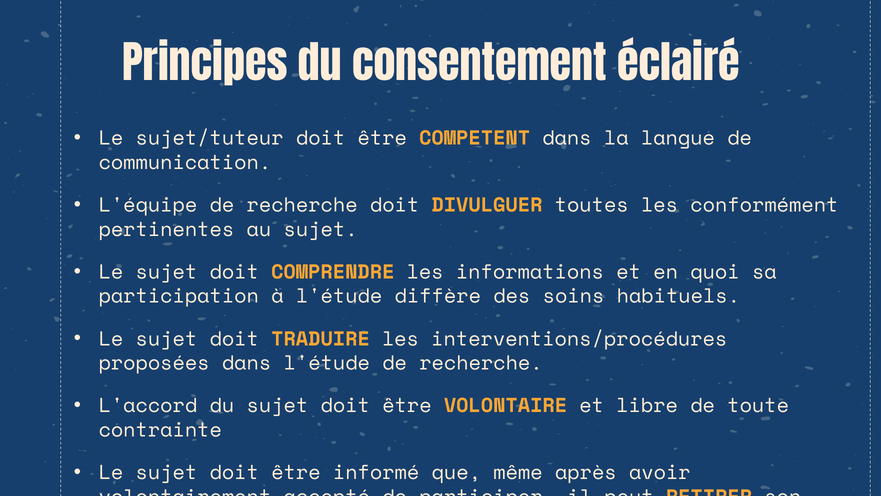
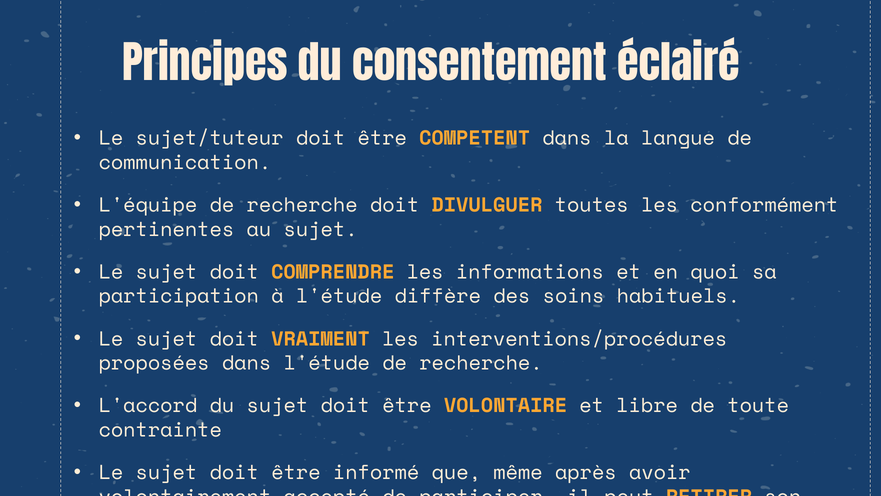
TRADUIRE: TRADUIRE -> VRAIMENT
